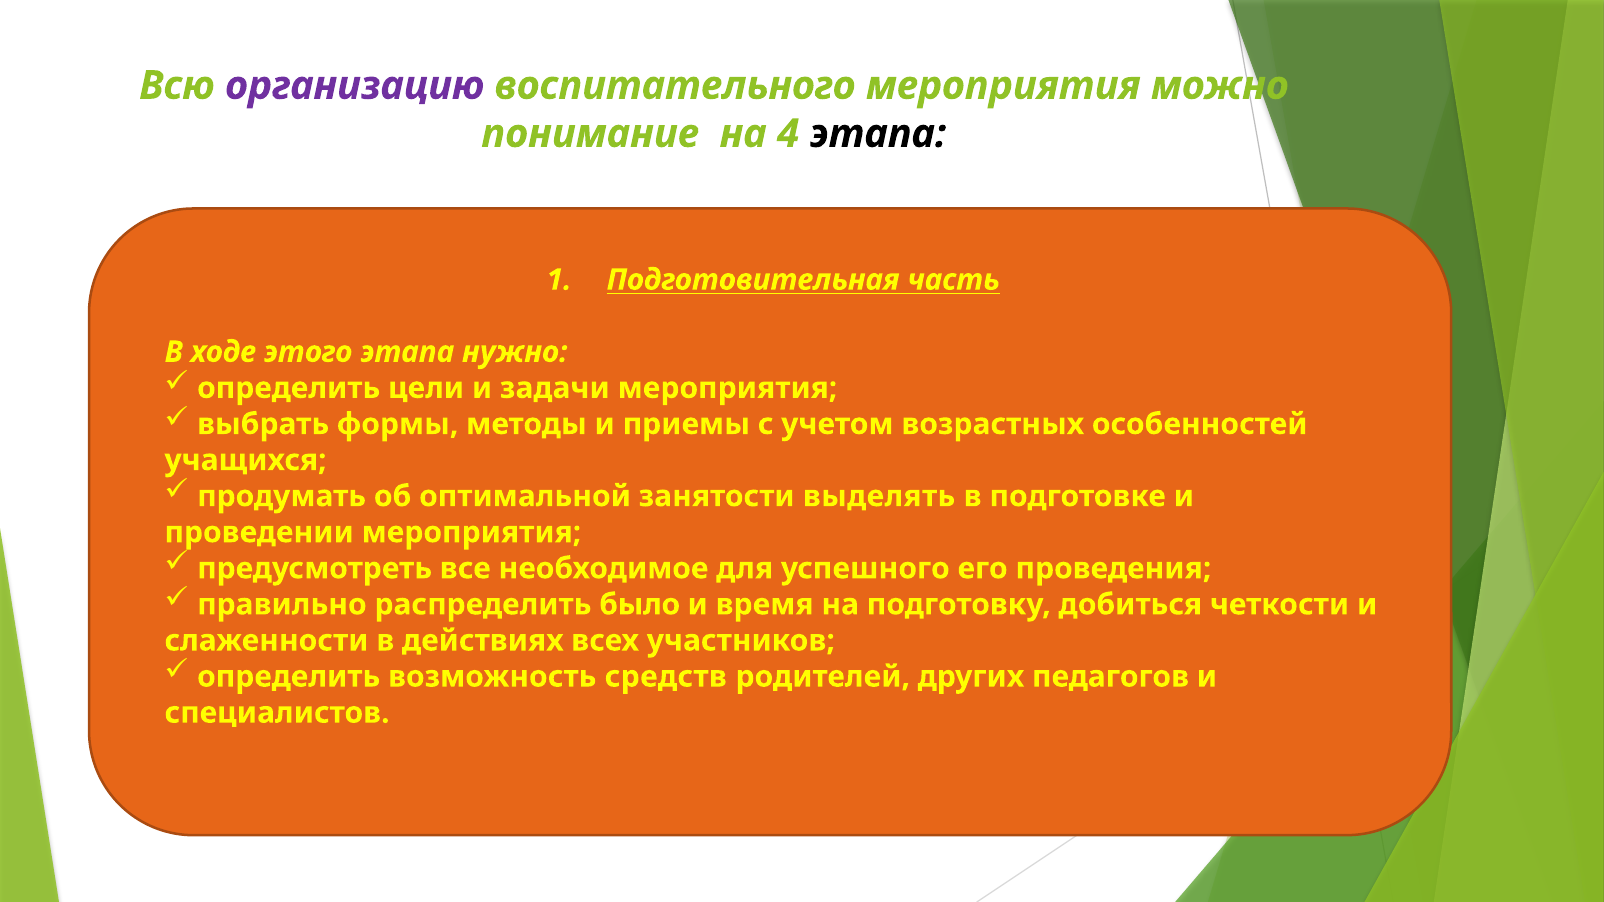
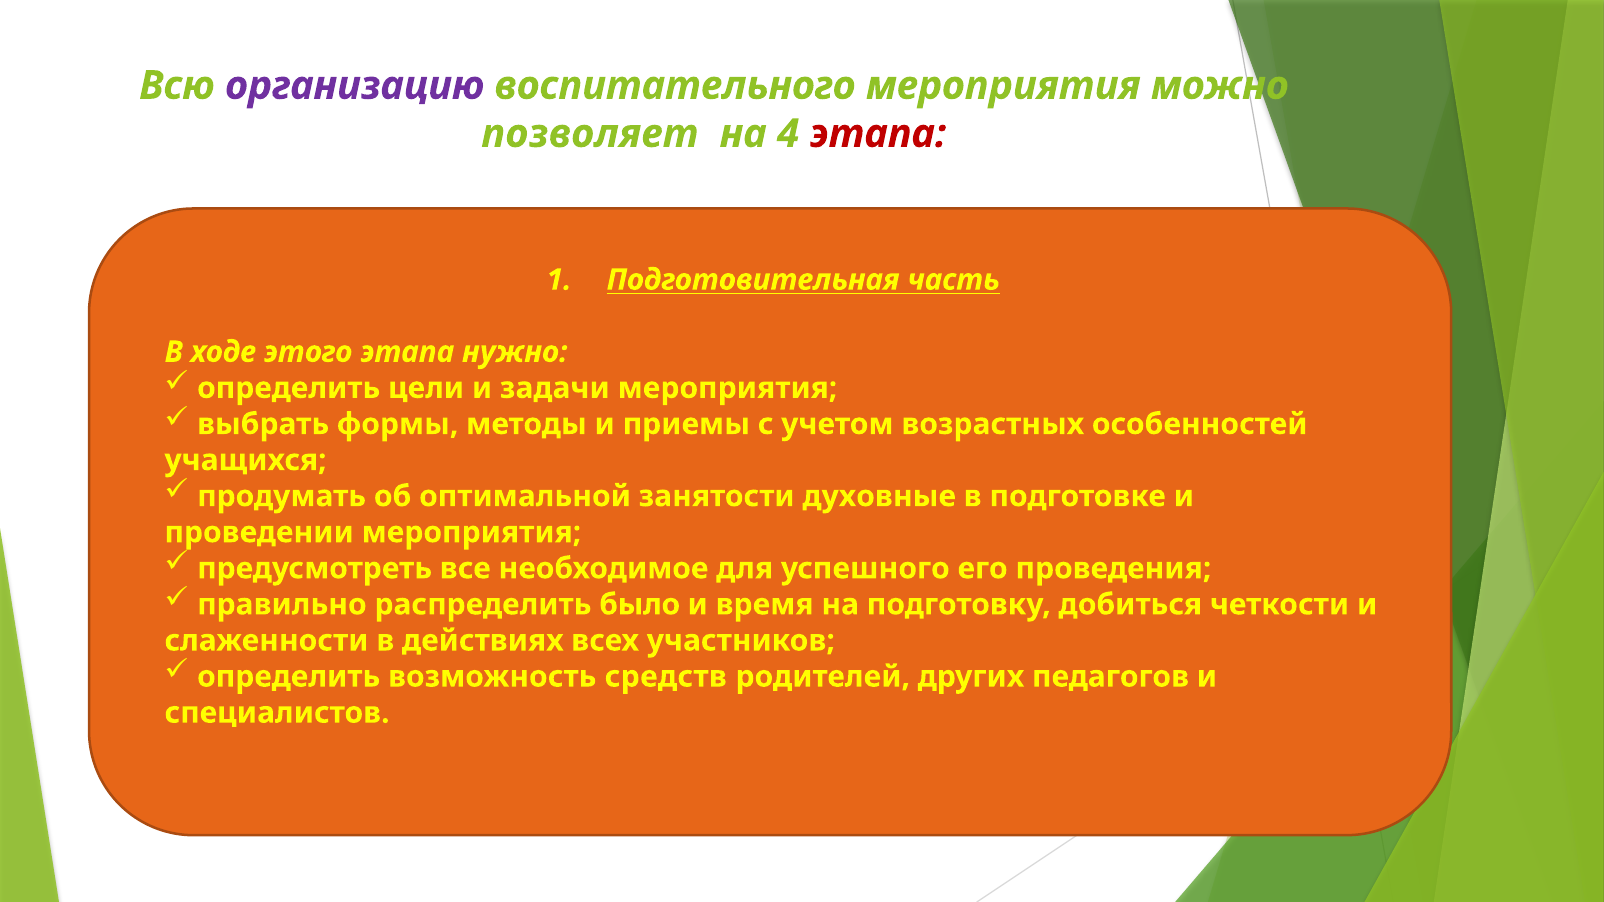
понимание: понимание -> позволяет
этапа at (878, 134) colour: black -> red
выделять: выделять -> духовные
